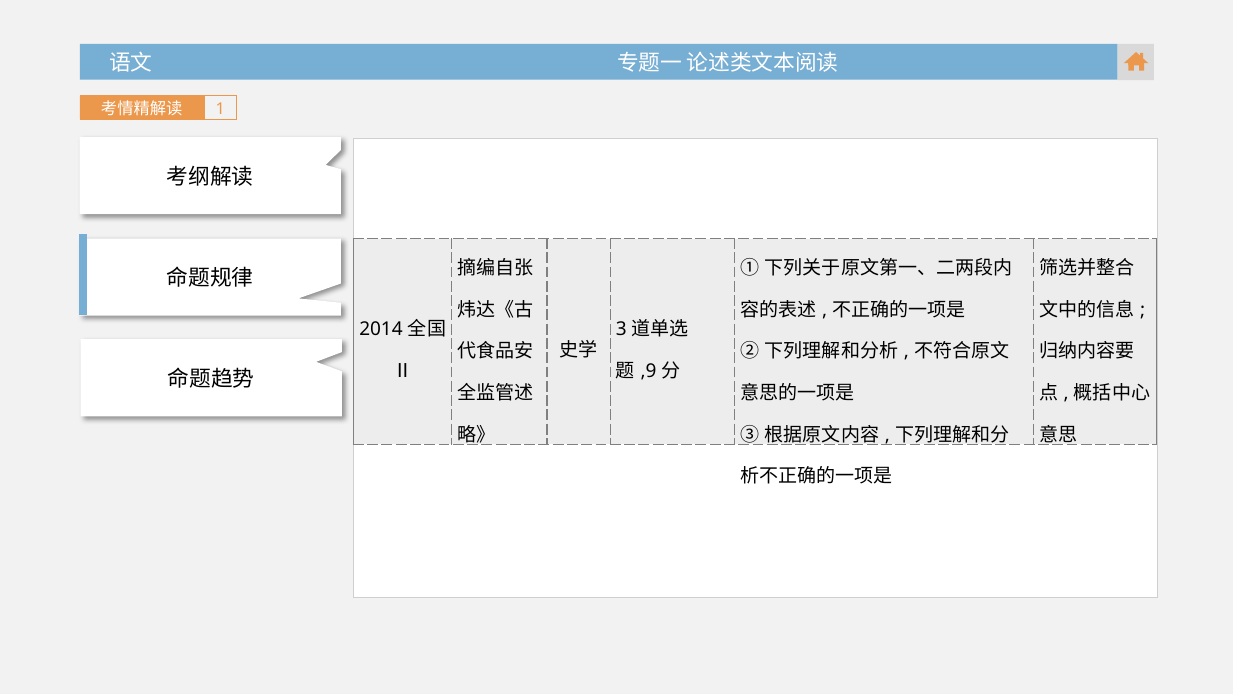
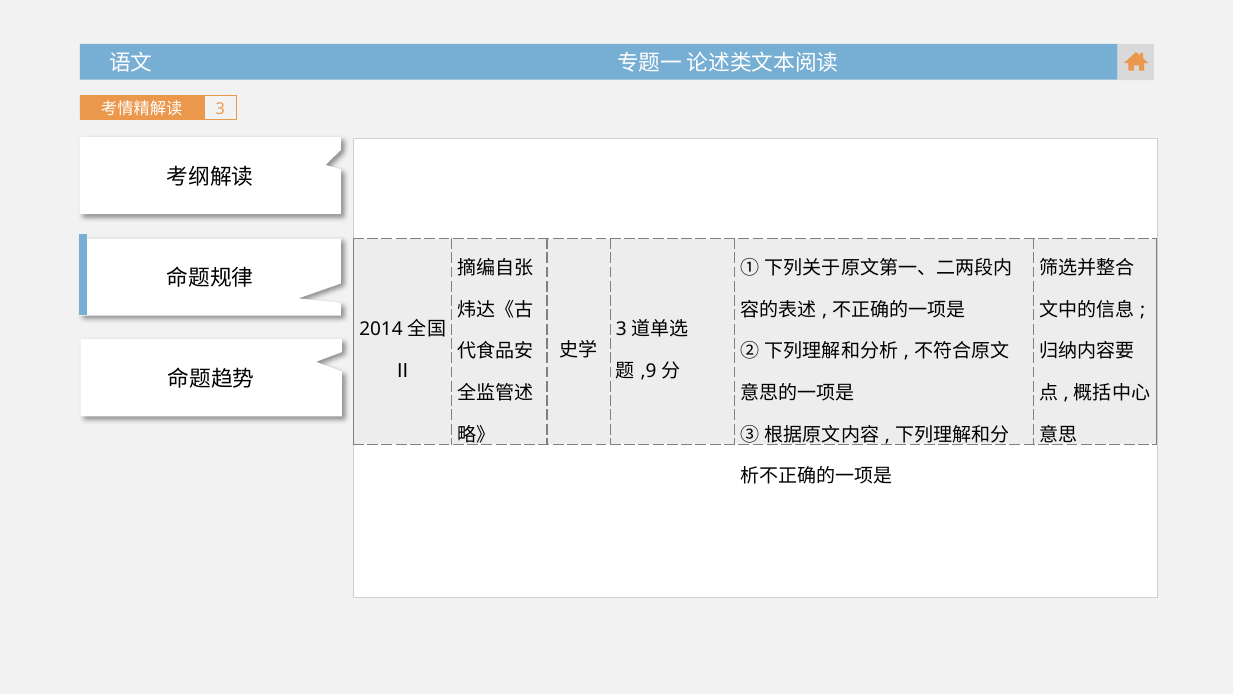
1 at (220, 109): 1 -> 3
